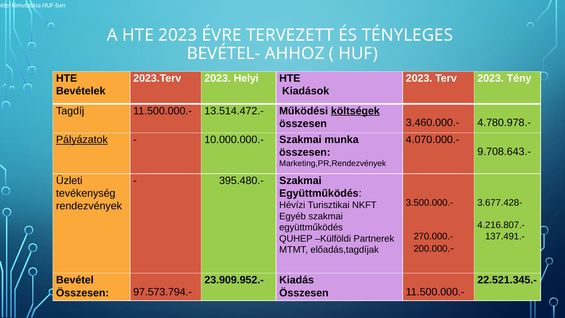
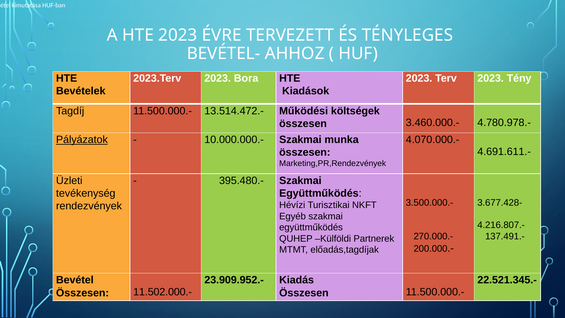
Helyi: Helyi -> Bora
költségek underline: present -> none
9.708.643.-: 9.708.643.- -> 4.691.611.-
97.573.794.-: 97.573.794.- -> 11.502.000.-
